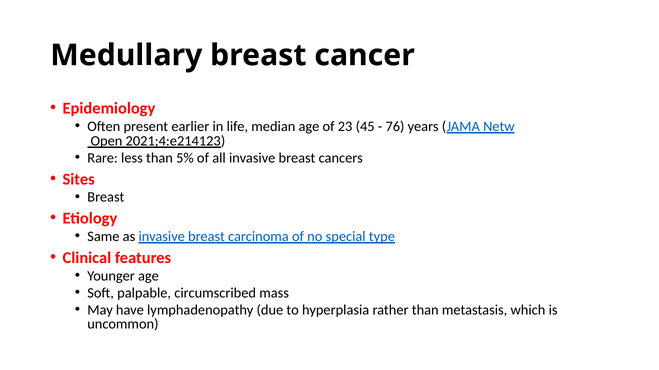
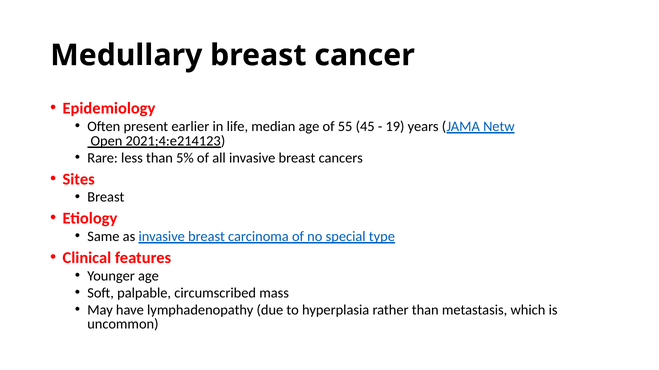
23: 23 -> 55
76: 76 -> 19
